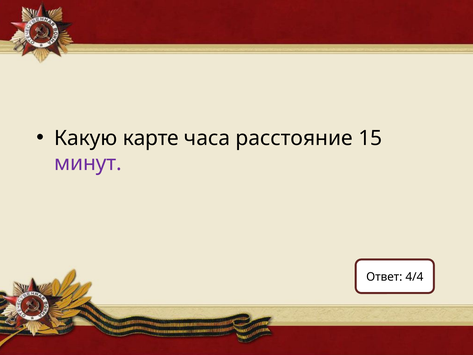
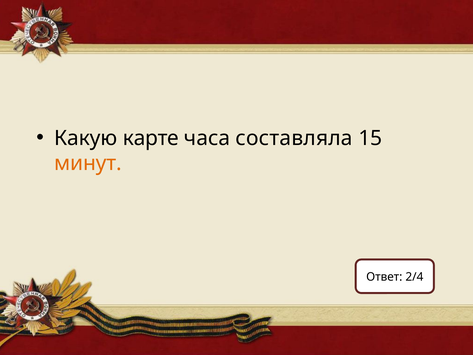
расстояние: расстояние -> составляла
минут colour: purple -> orange
4/4: 4/4 -> 2/4
